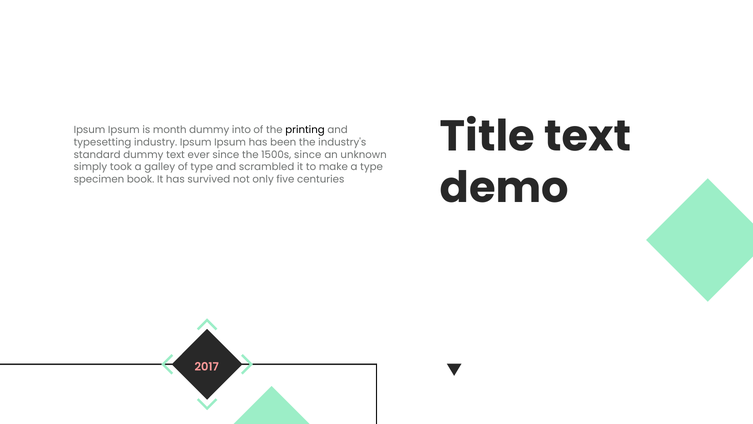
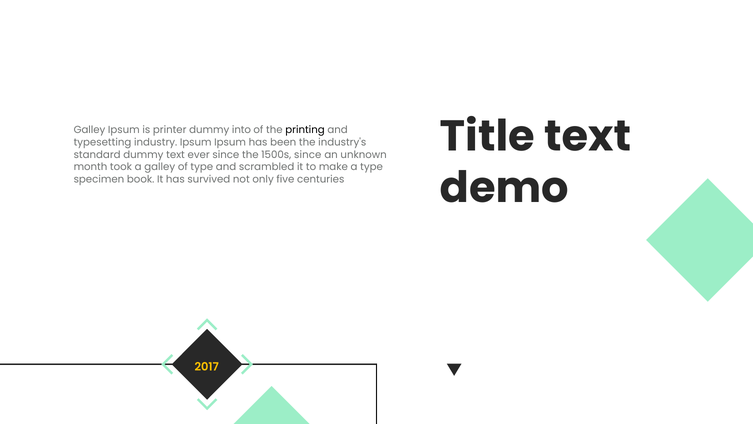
Ipsum at (89, 130): Ipsum -> Galley
month: month -> printer
simply: simply -> month
2017 colour: pink -> yellow
